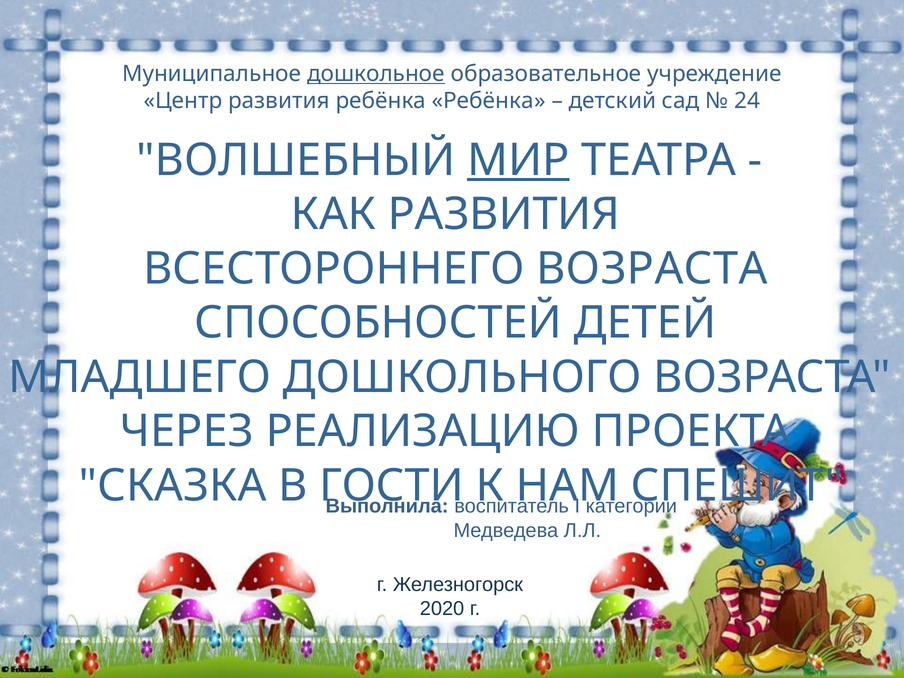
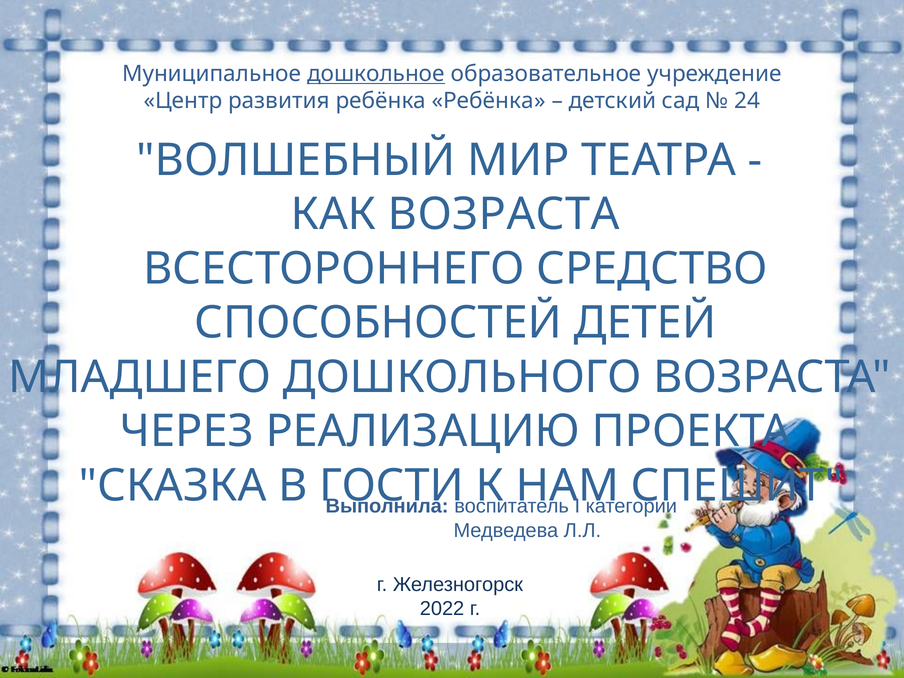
МИР underline: present -> none
КАК РАЗВИТИЯ: РАЗВИТИЯ -> ВОЗРАСТА
ВСЕСТОРОННЕГО ВОЗРАСТА: ВОЗРАСТА -> СРЕДСТВО
2020: 2020 -> 2022
